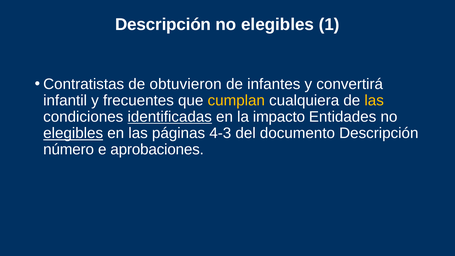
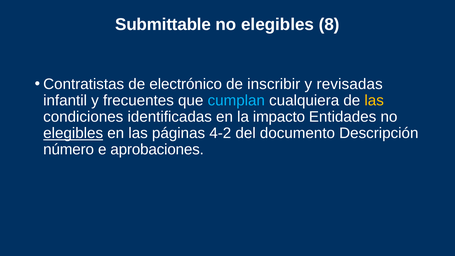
Descripción at (163, 25): Descripción -> Submittable
1: 1 -> 8
obtuvieron: obtuvieron -> electrónico
infantes: infantes -> inscribir
convertirá: convertirá -> revisadas
cumplan colour: yellow -> light blue
identificadas underline: present -> none
4-3: 4-3 -> 4-2
